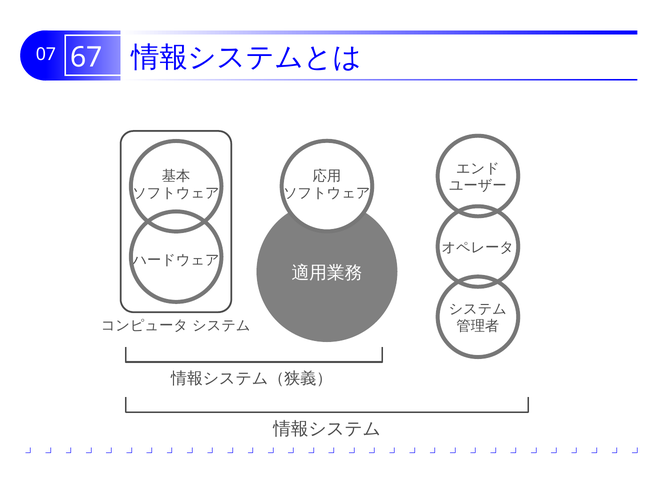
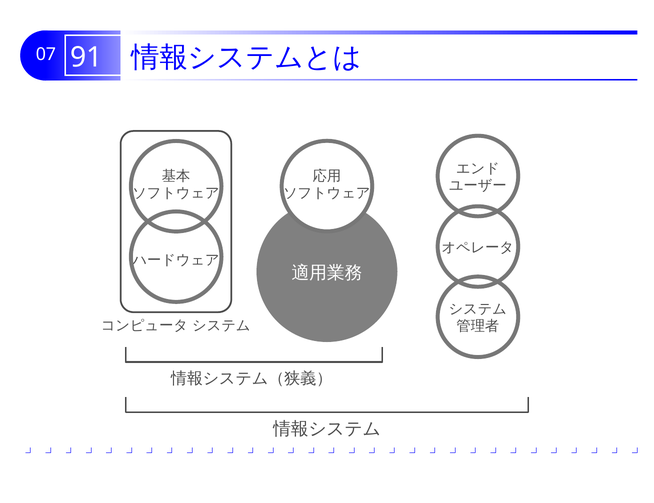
67: 67 -> 91
